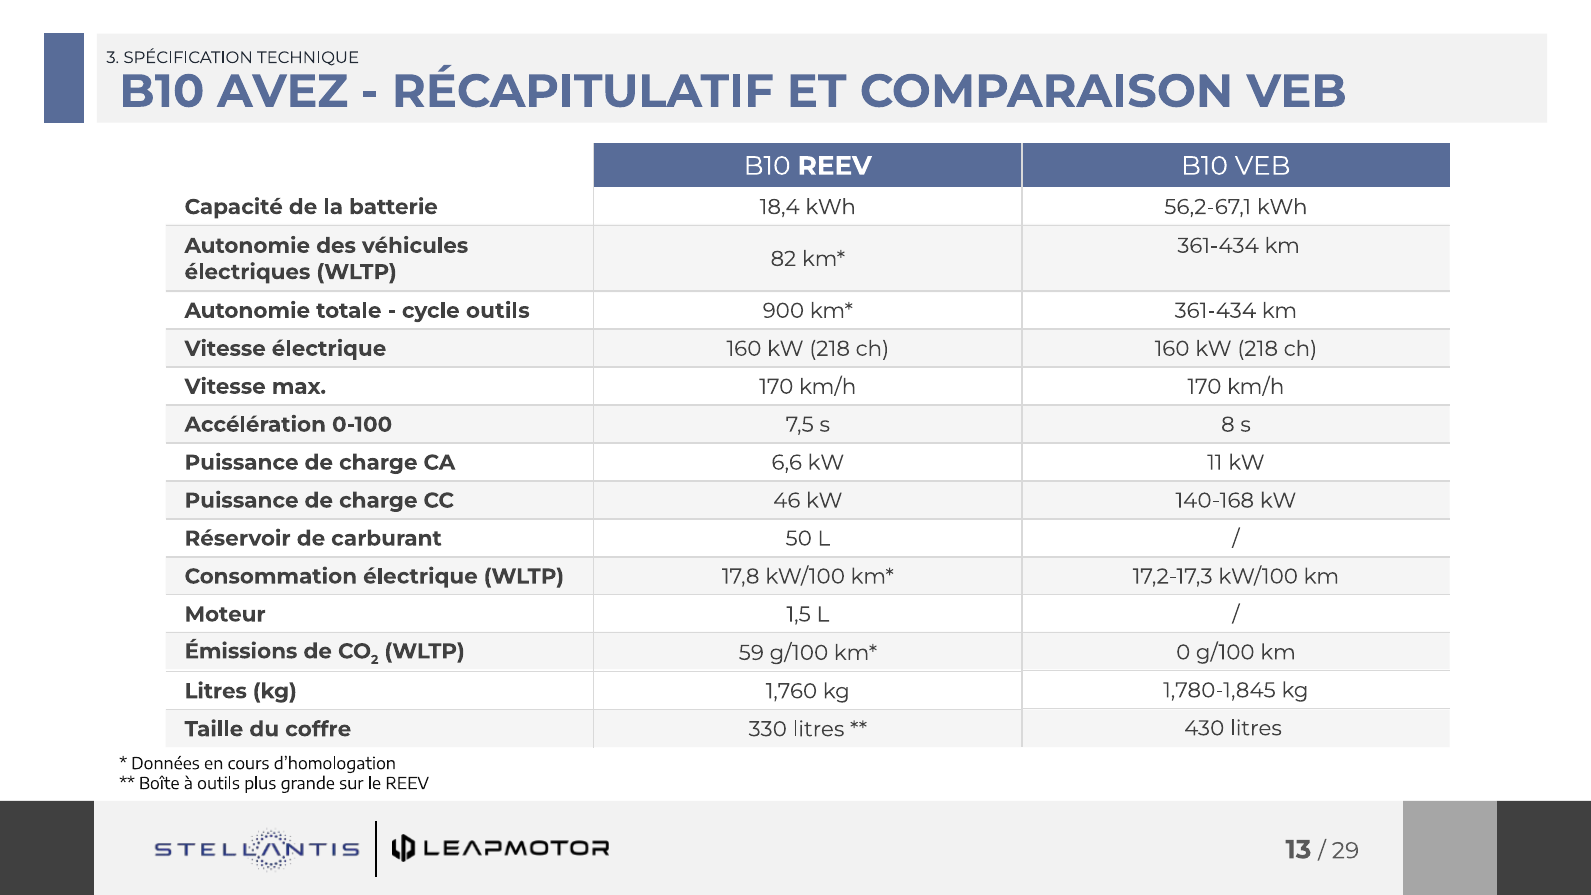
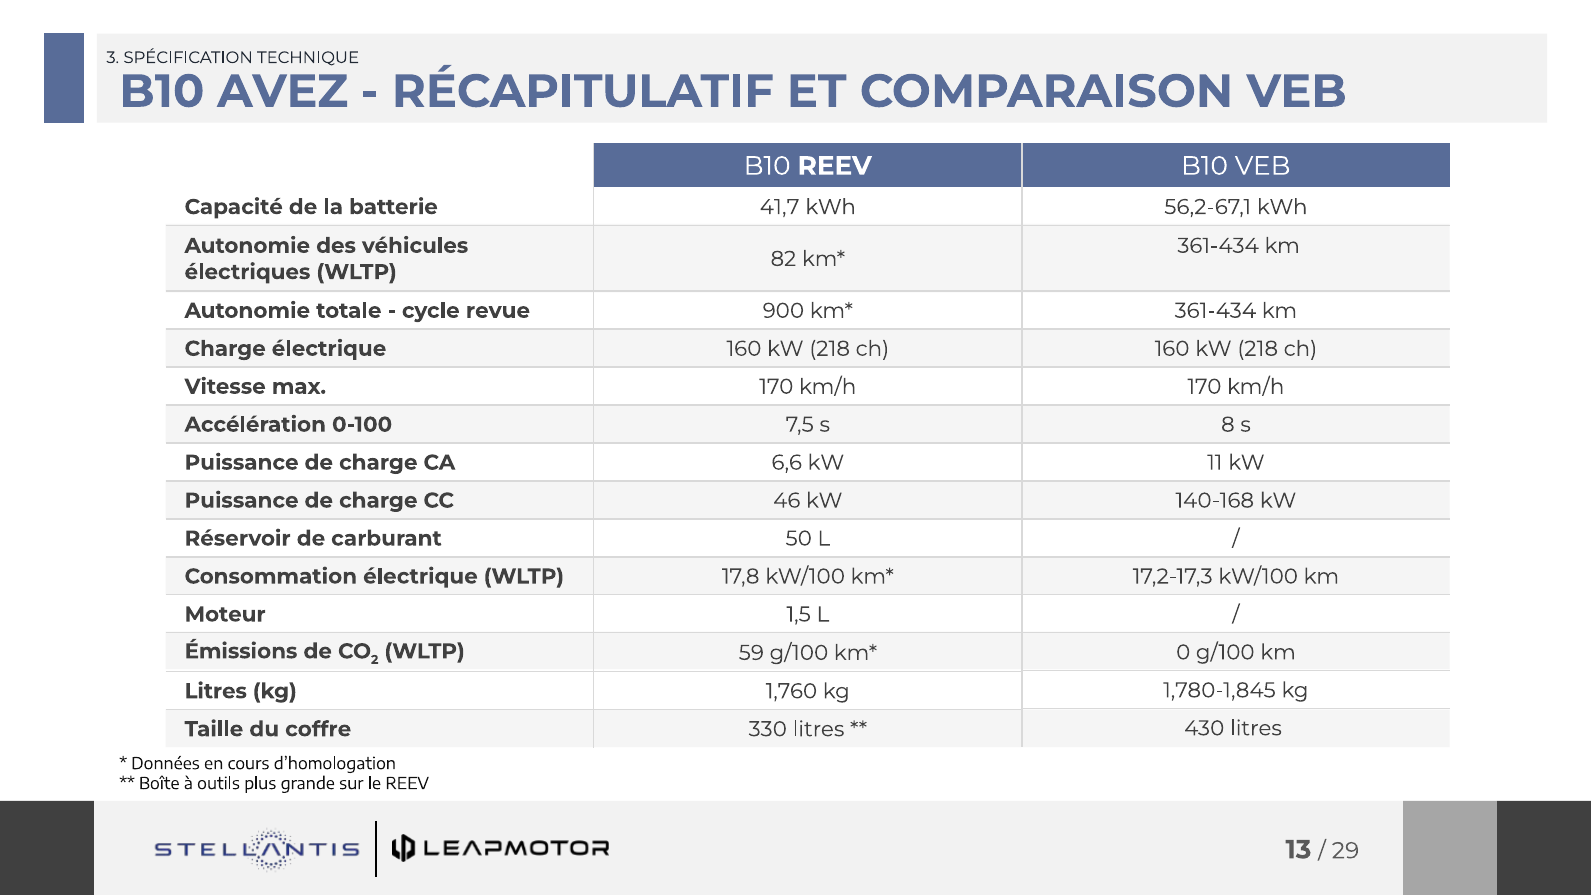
18,4: 18,4 -> 41,7
cycle outils: outils -> revue
Vitesse at (225, 349): Vitesse -> Charge
